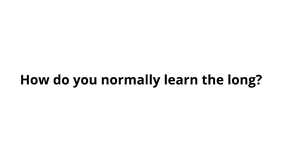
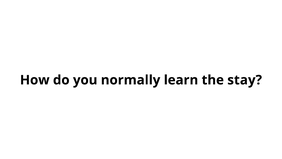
long: long -> stay
